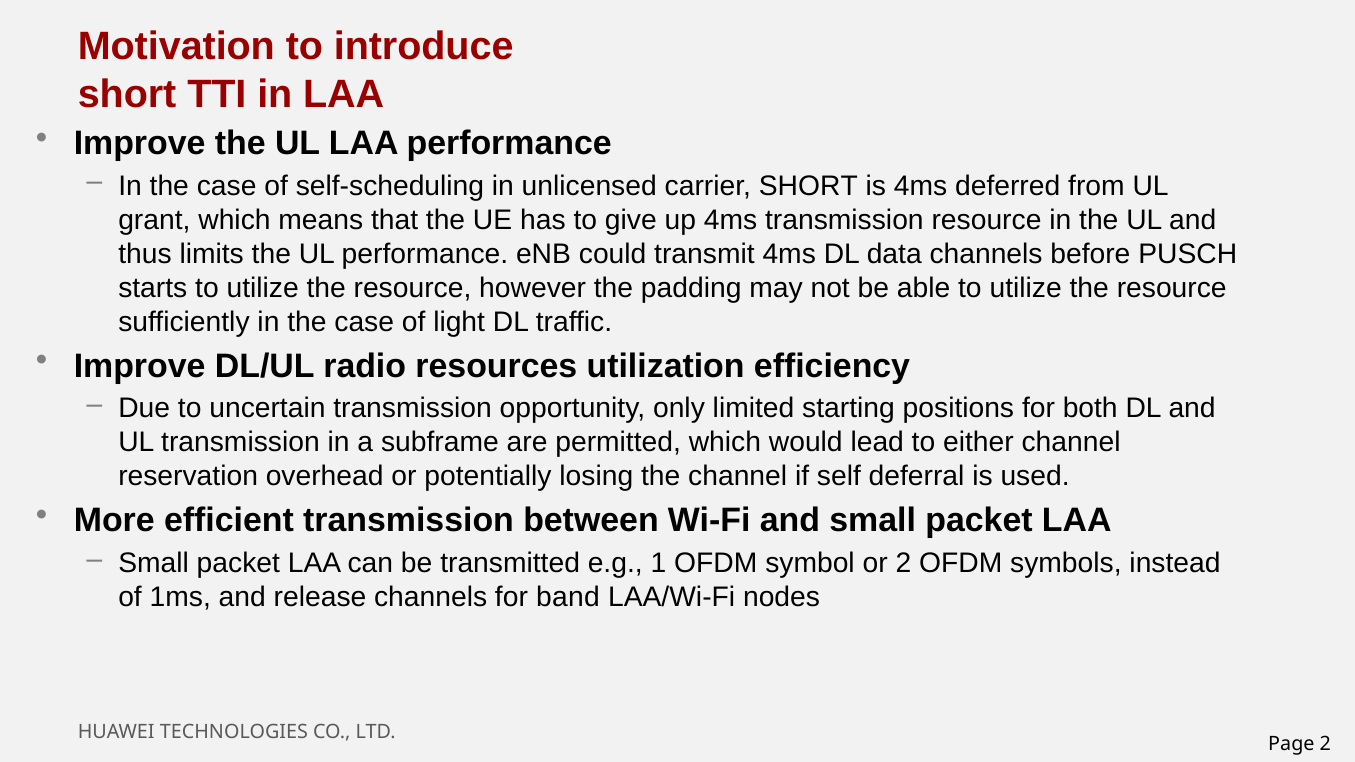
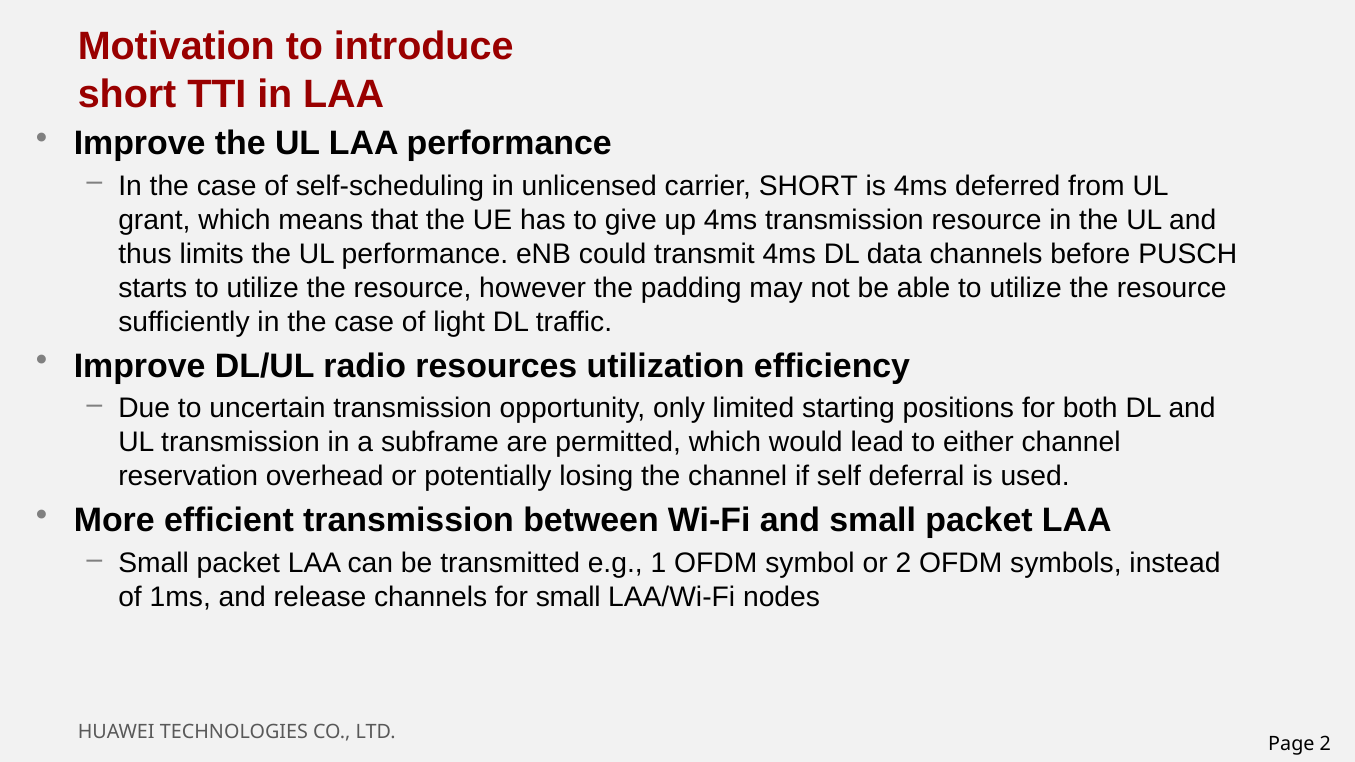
for band: band -> small
